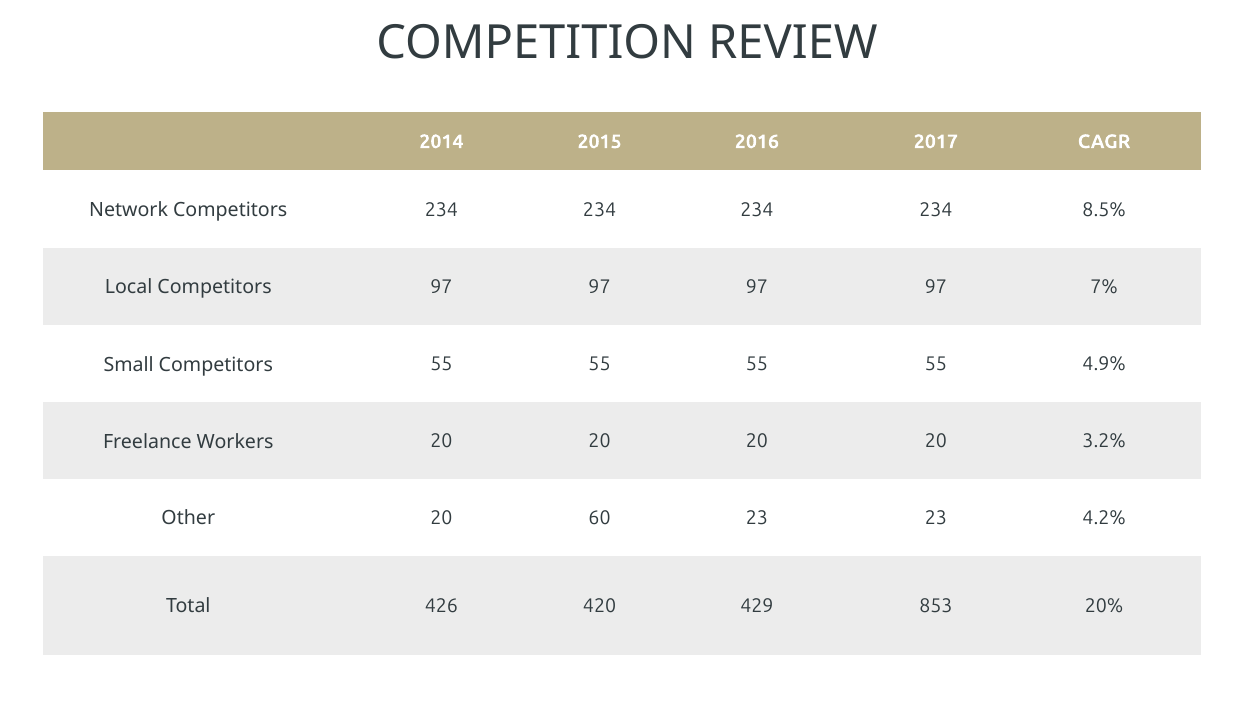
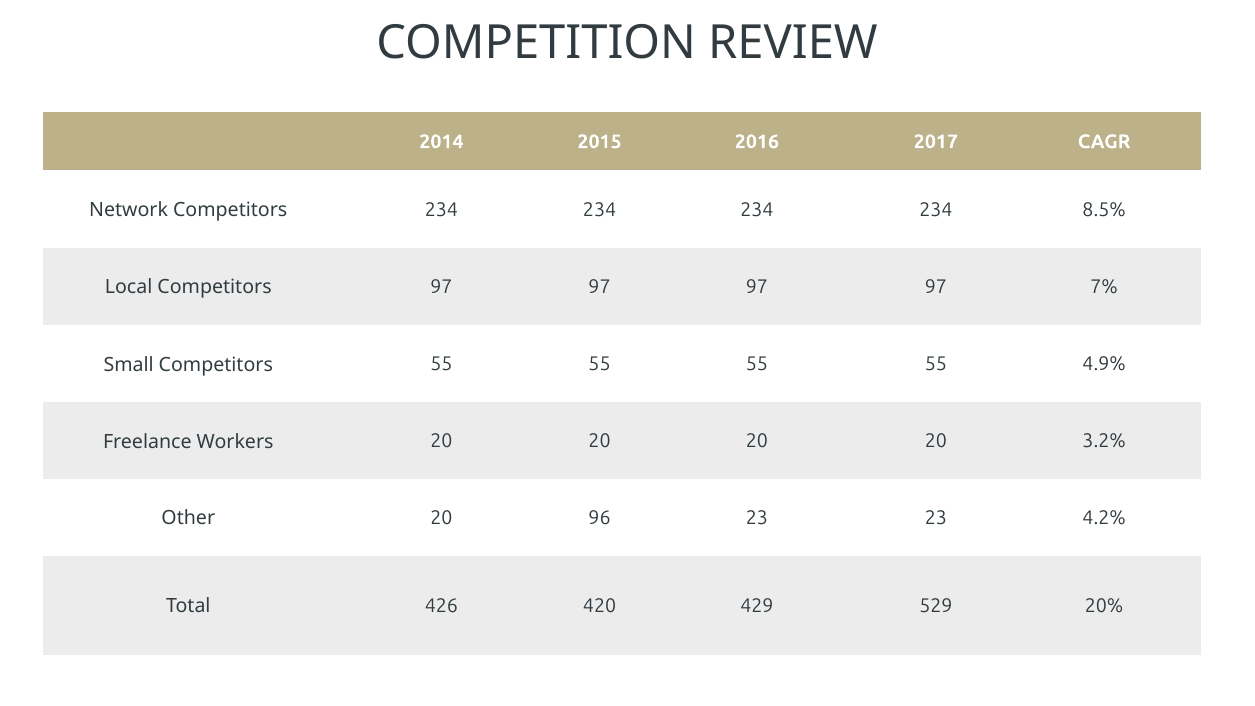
60: 60 -> 96
853: 853 -> 529
